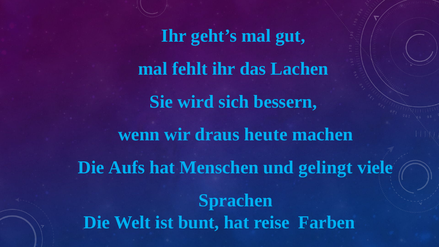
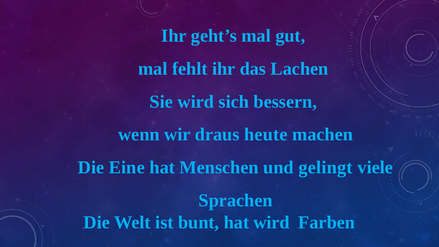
Aufs: Aufs -> Eine
hat reise: reise -> wird
